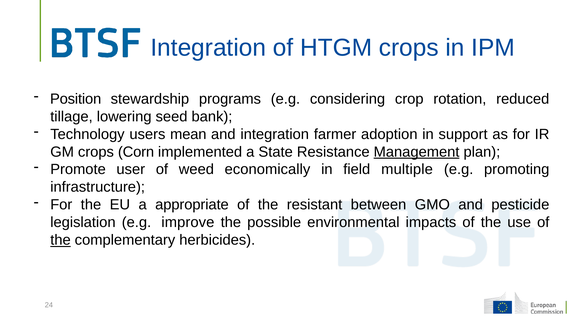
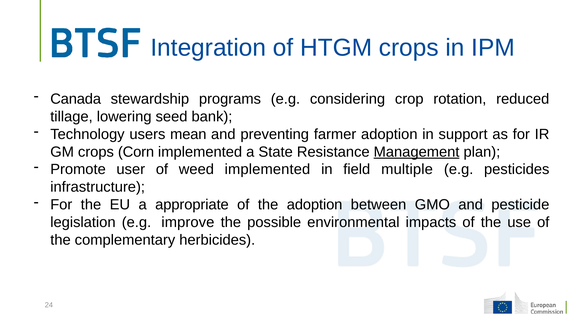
Position: Position -> Canada
and integration: integration -> preventing
weed economically: economically -> implemented
promoting: promoting -> pesticides
the resistant: resistant -> adoption
the at (60, 240) underline: present -> none
